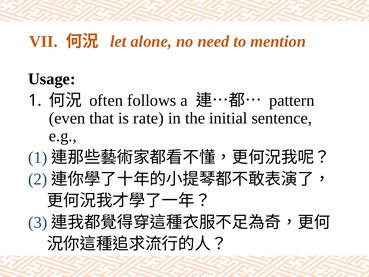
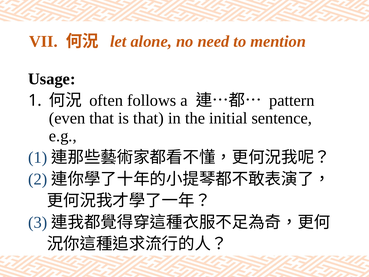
is rate: rate -> that
